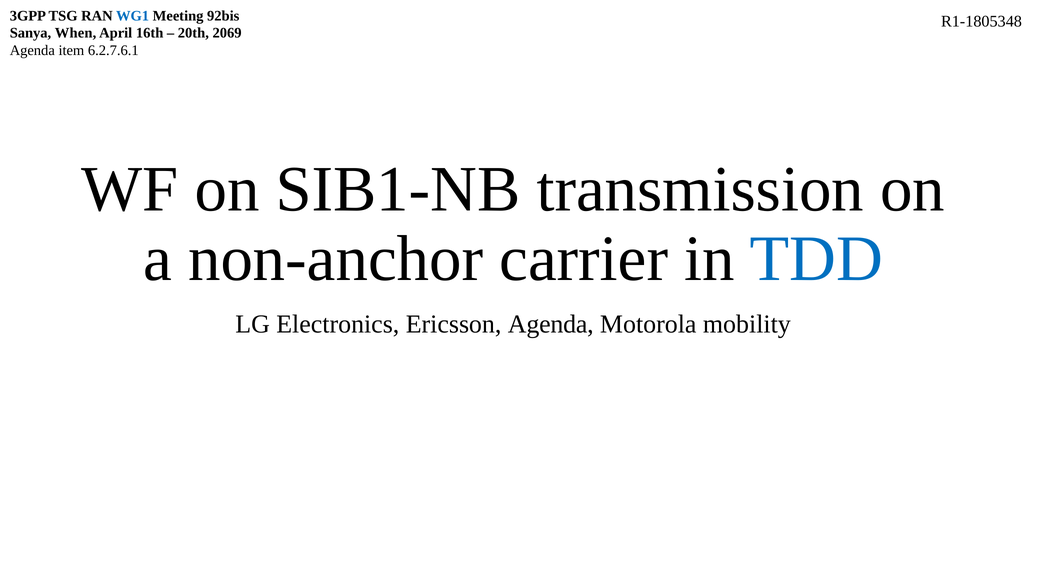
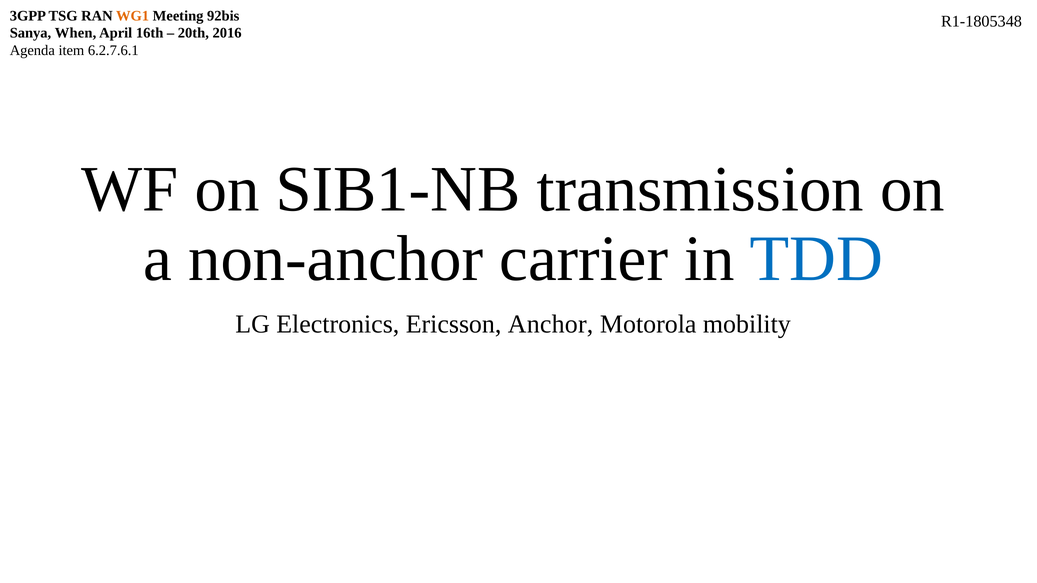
WG1 colour: blue -> orange
2069: 2069 -> 2016
Ericsson Agenda: Agenda -> Anchor
